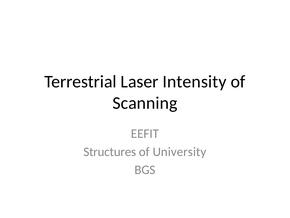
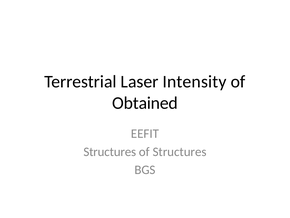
Scanning: Scanning -> Obtained
of University: University -> Structures
